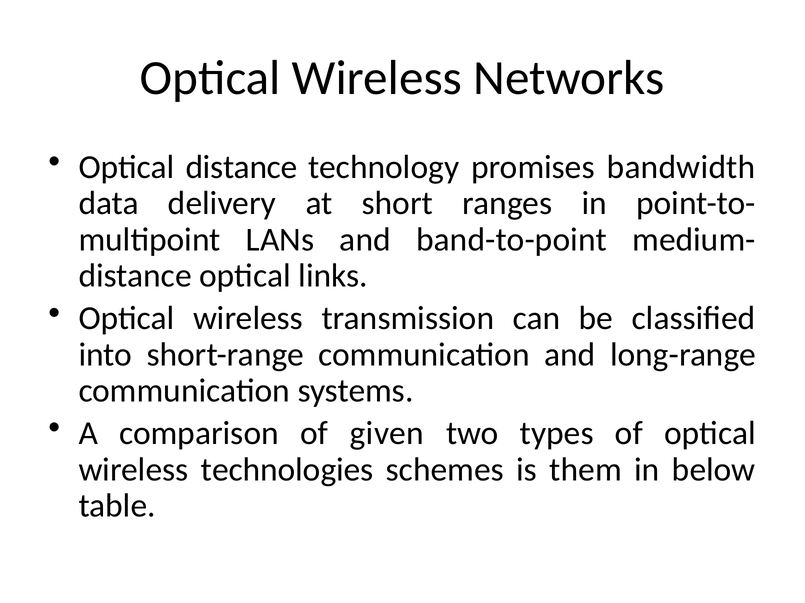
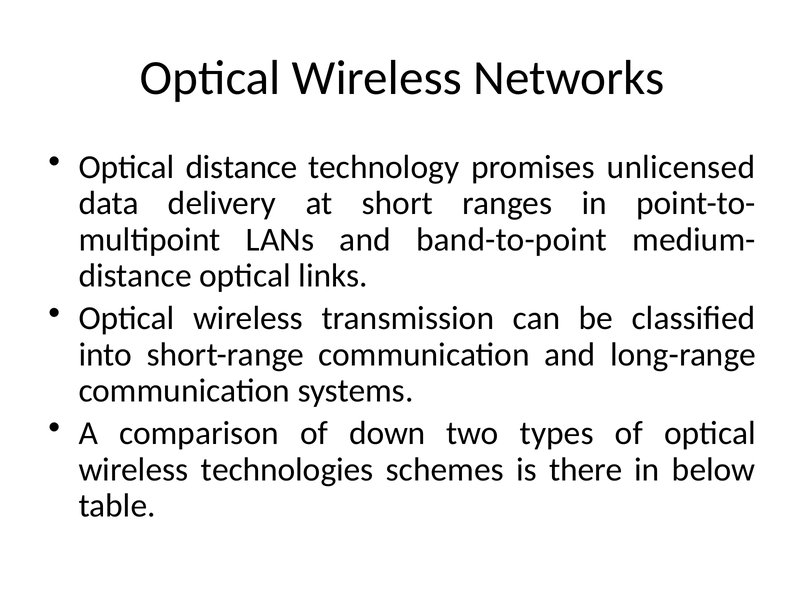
bandwidth: bandwidth -> unlicensed
given: given -> down
them: them -> there
